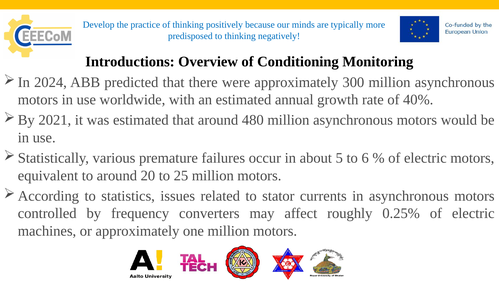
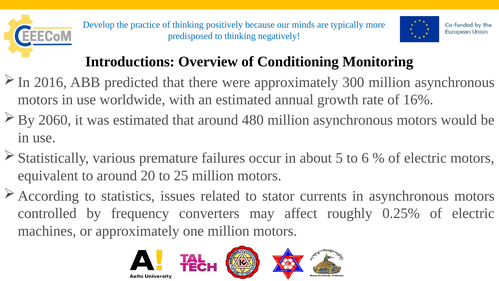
2024: 2024 -> 2016
40%: 40% -> 16%
2021: 2021 -> 2060
